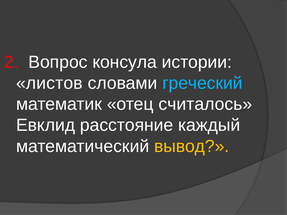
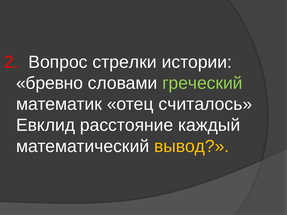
консула: консула -> стрелки
листов: листов -> бревно
греческий colour: light blue -> light green
